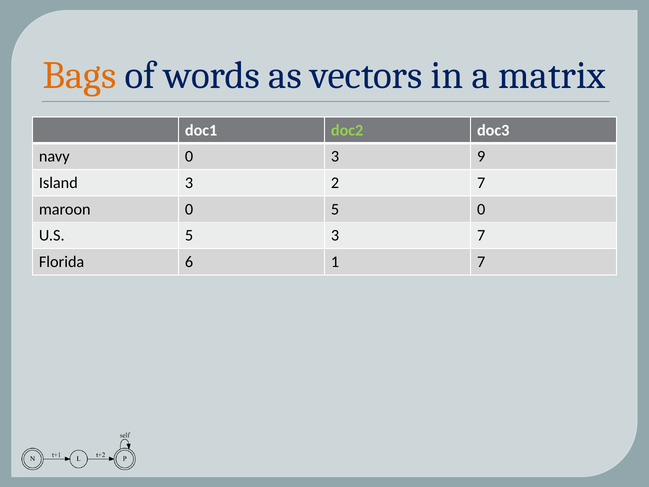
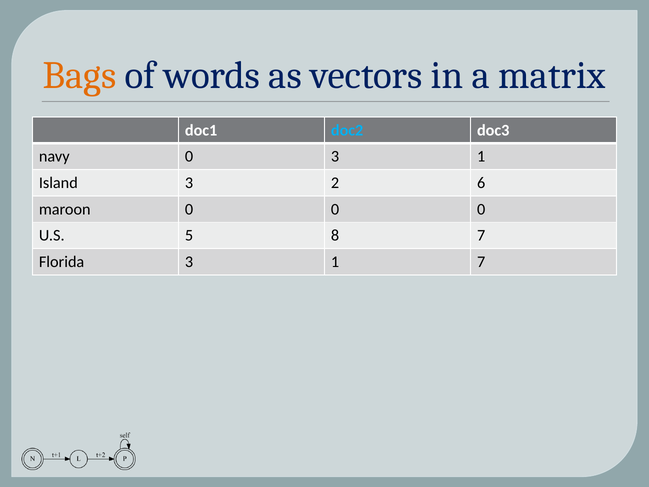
doc2 colour: light green -> light blue
0 3 9: 9 -> 1
2 7: 7 -> 6
maroon 0 5: 5 -> 0
5 3: 3 -> 8
Florida 6: 6 -> 3
